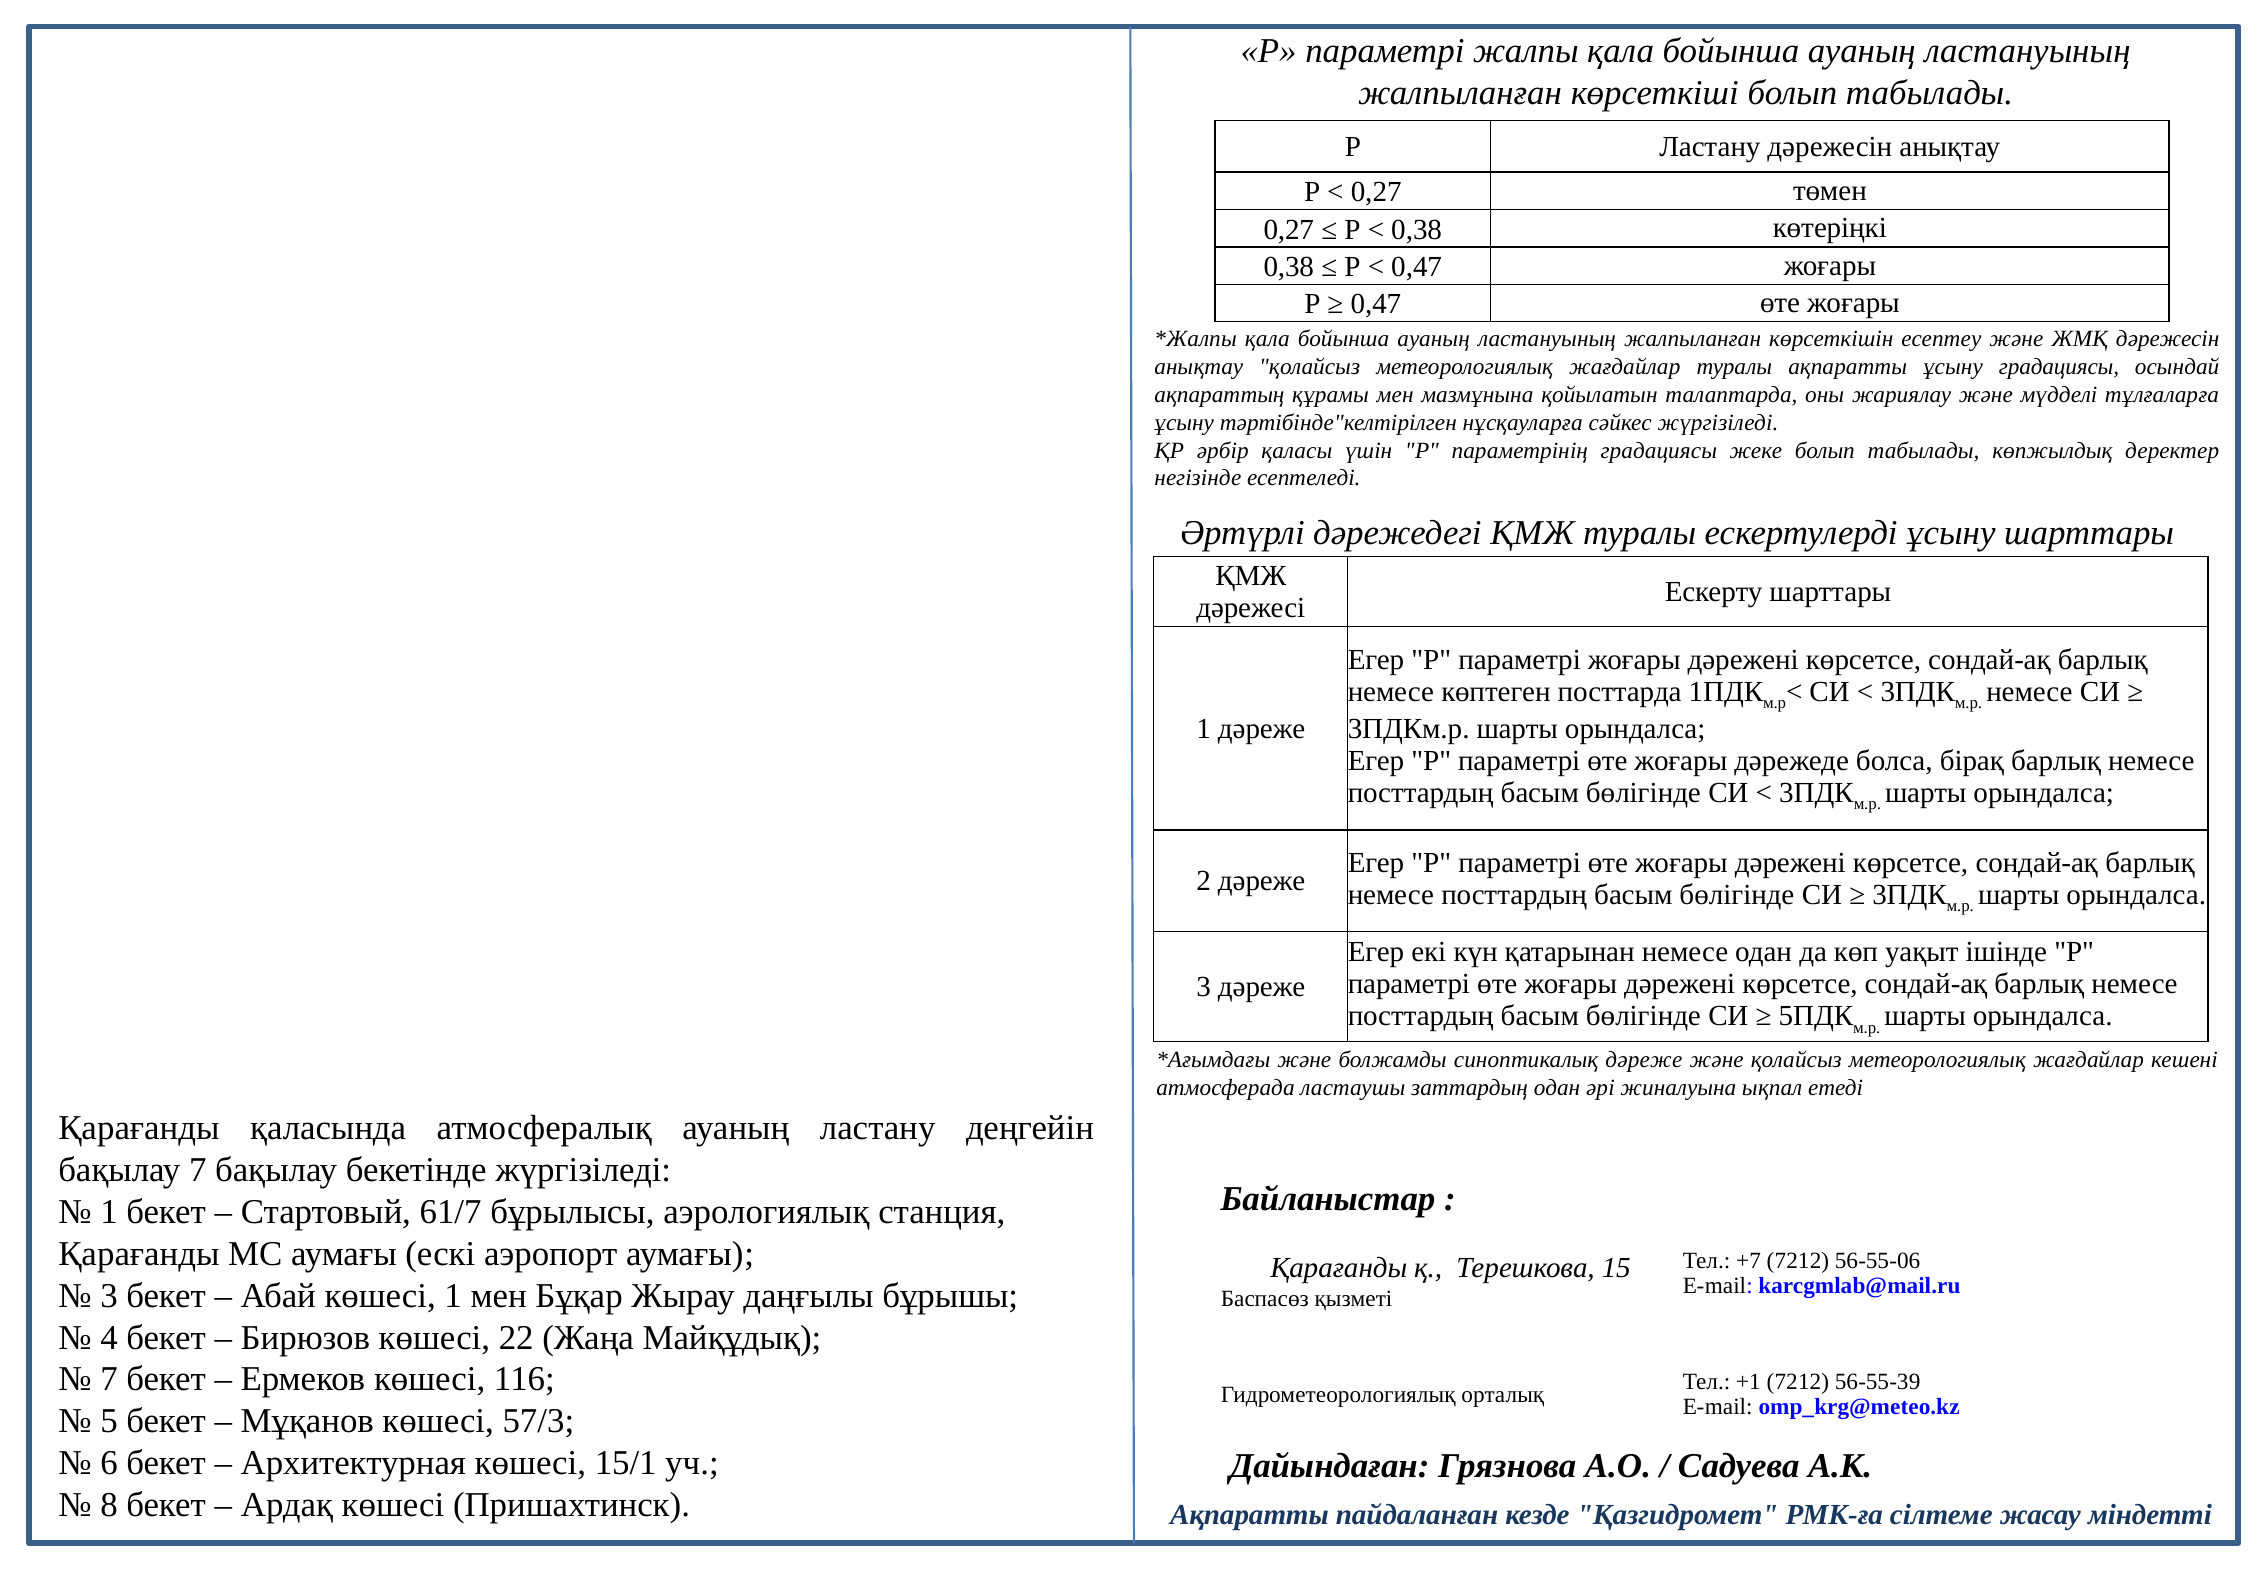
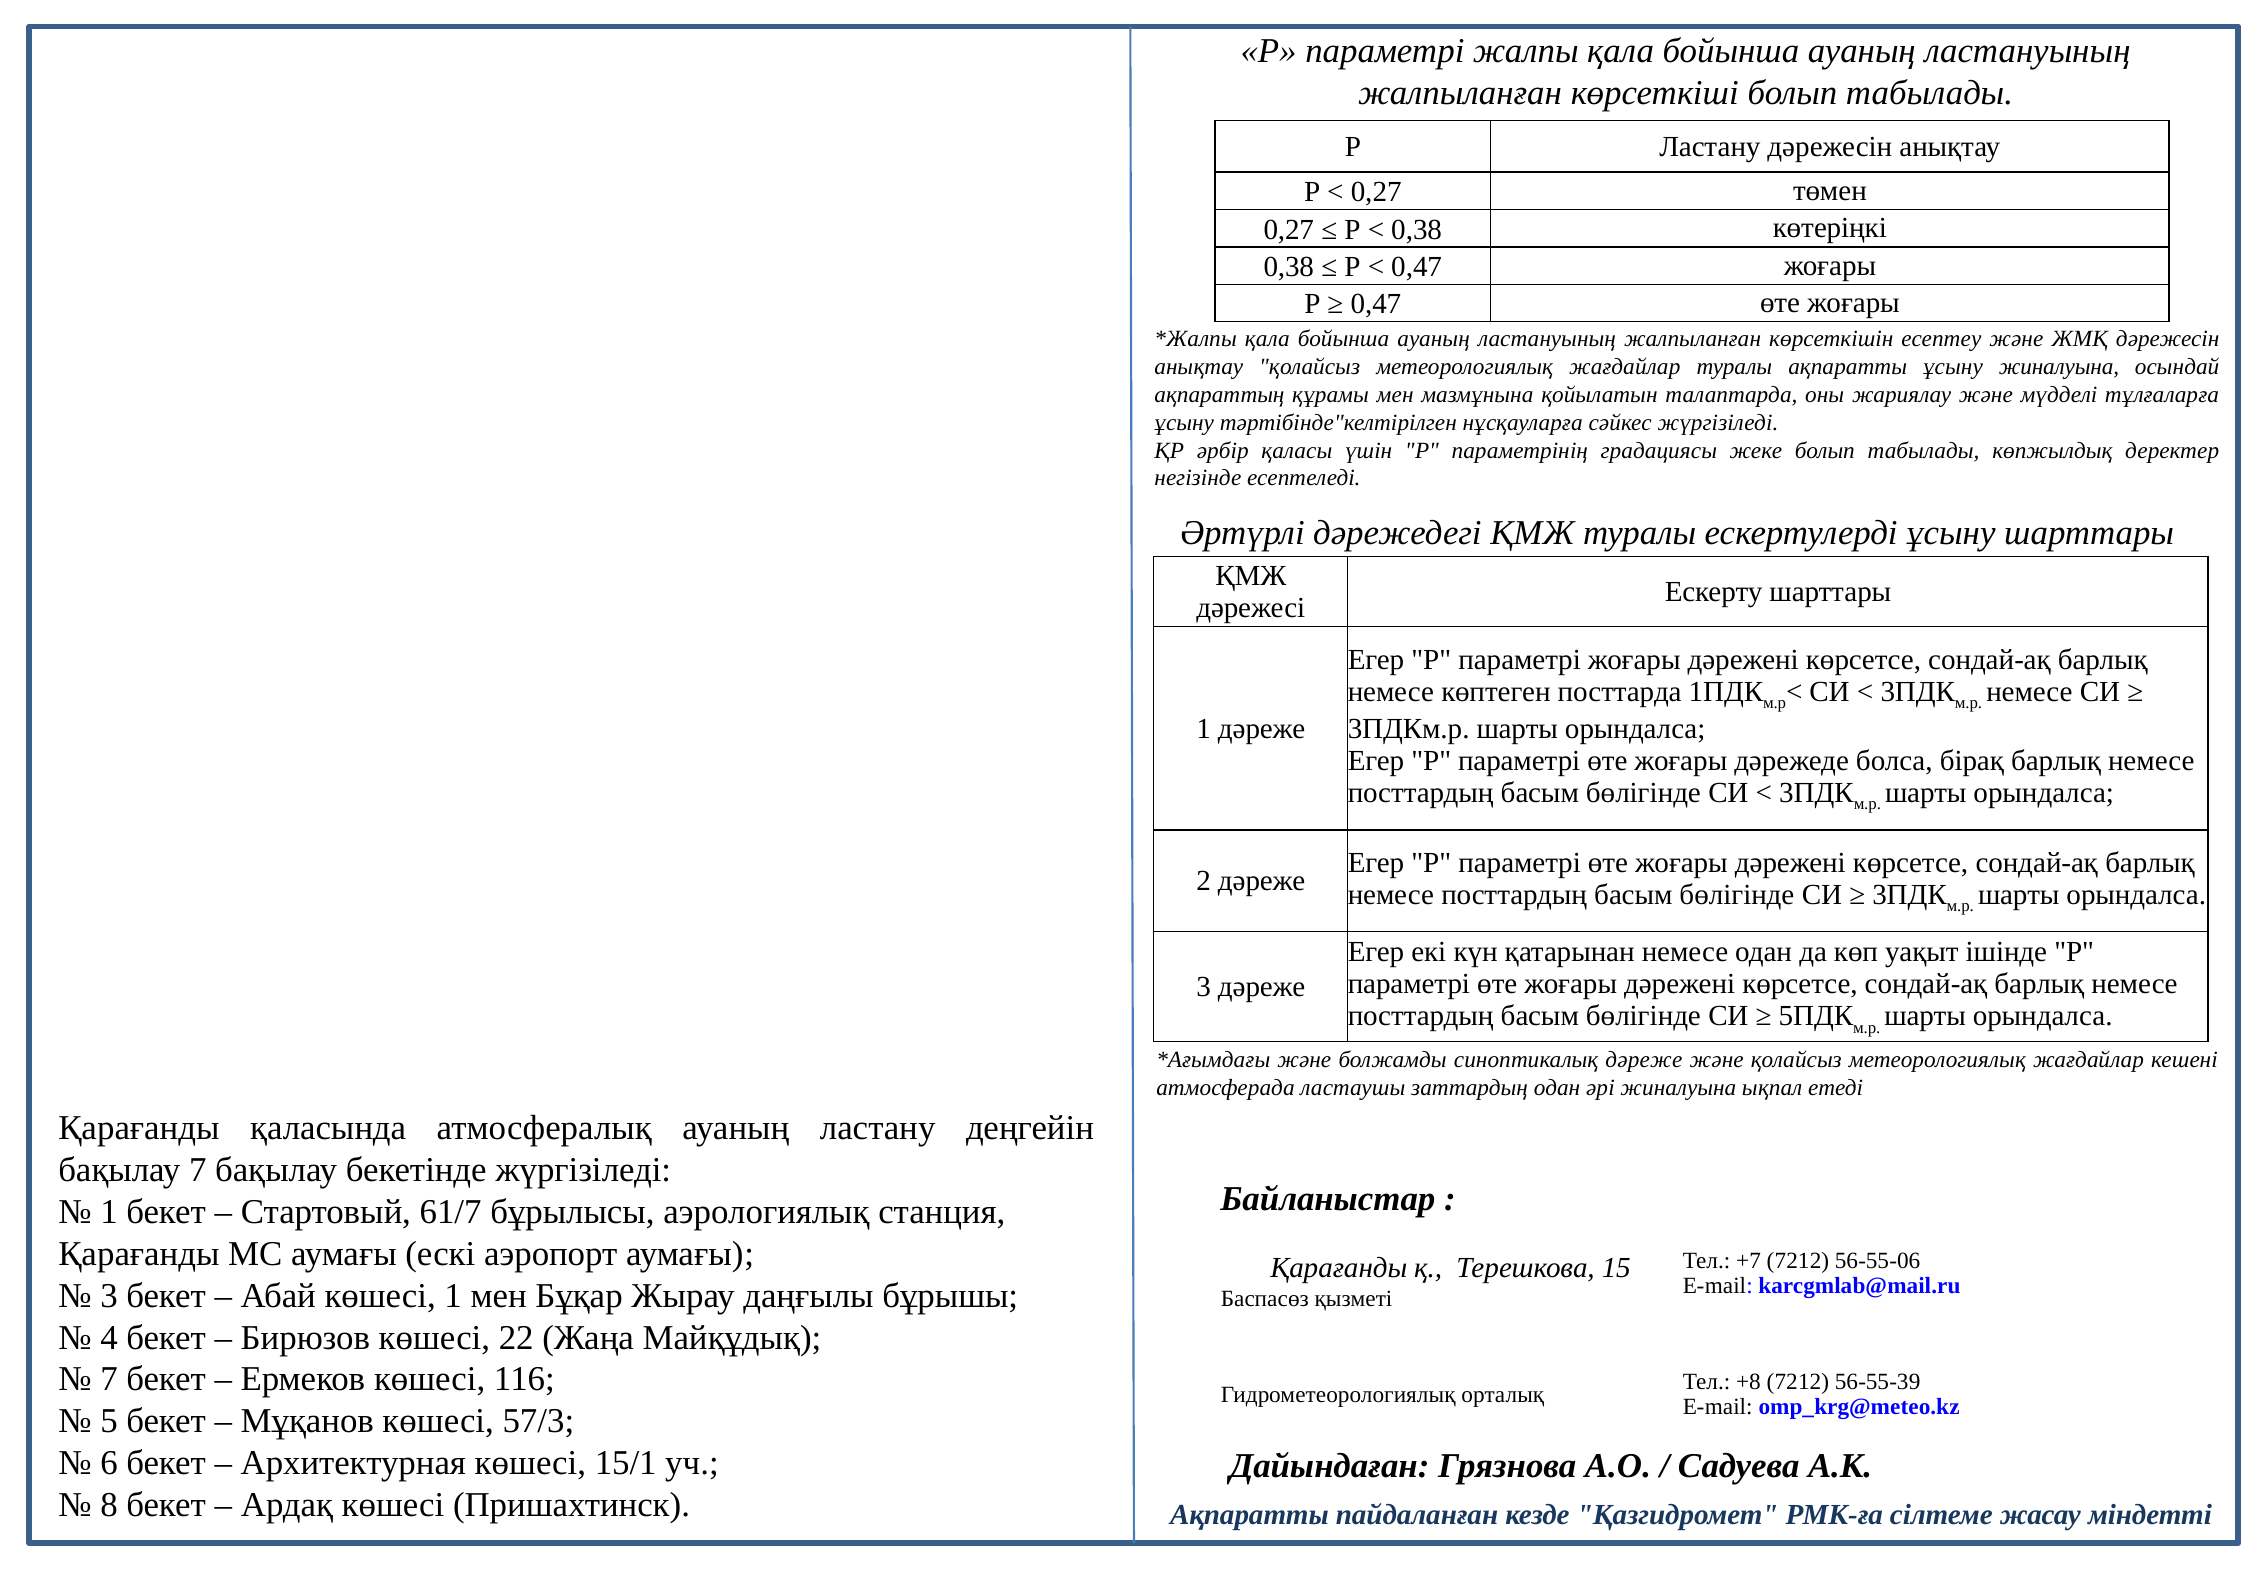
ұсыну градациясы: градациясы -> жиналуына
+1: +1 -> +8
